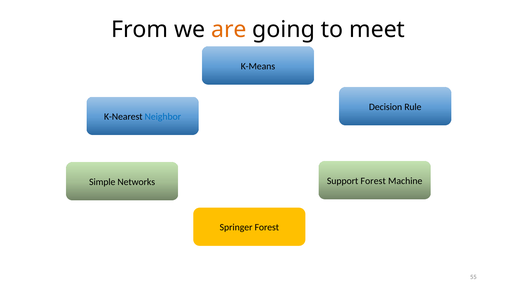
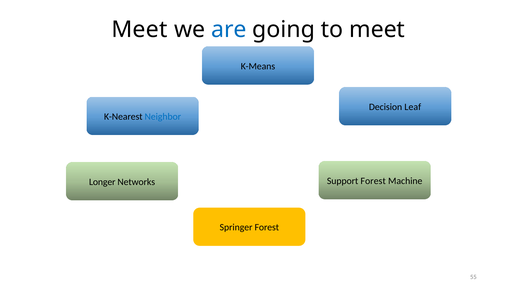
From at (140, 30): From -> Meet
are colour: orange -> blue
Rule: Rule -> Leaf
Simple: Simple -> Longer
